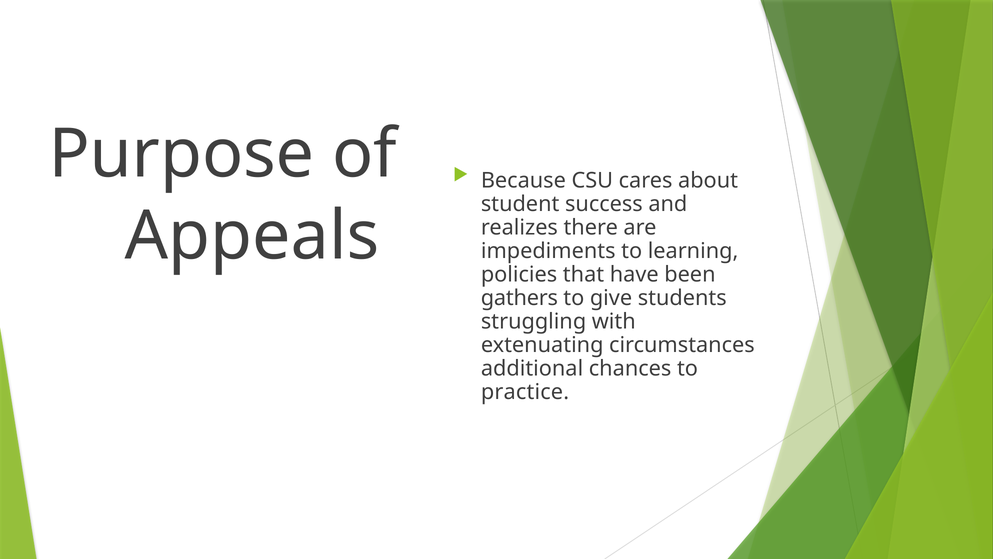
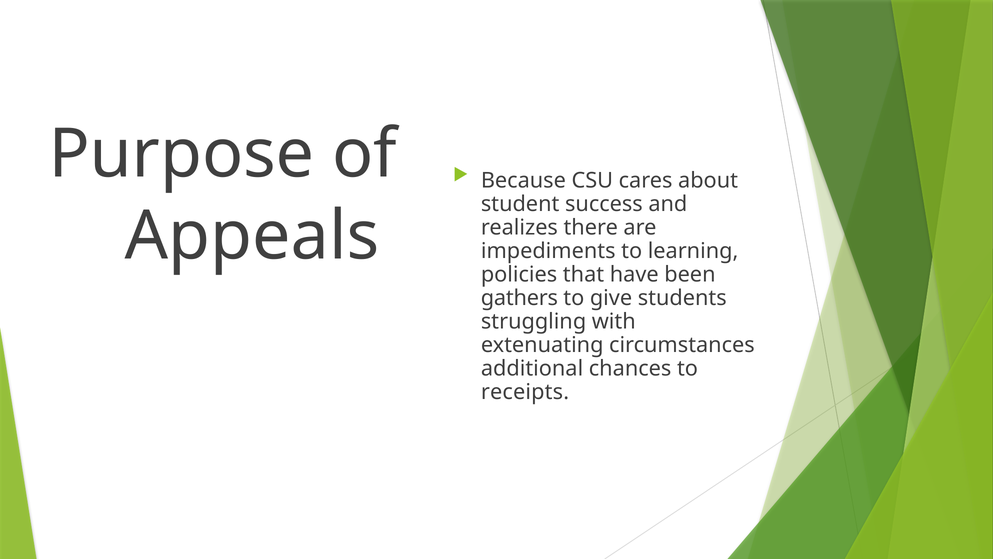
practice: practice -> receipts
